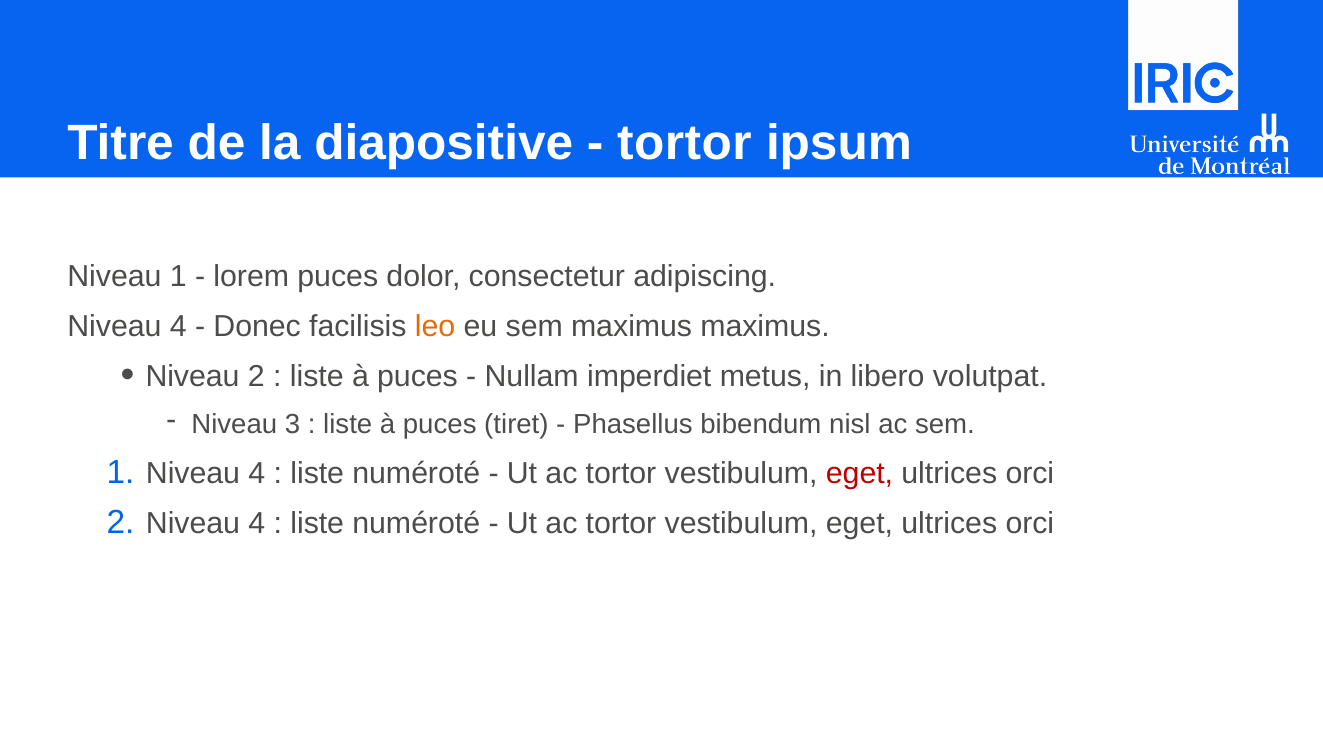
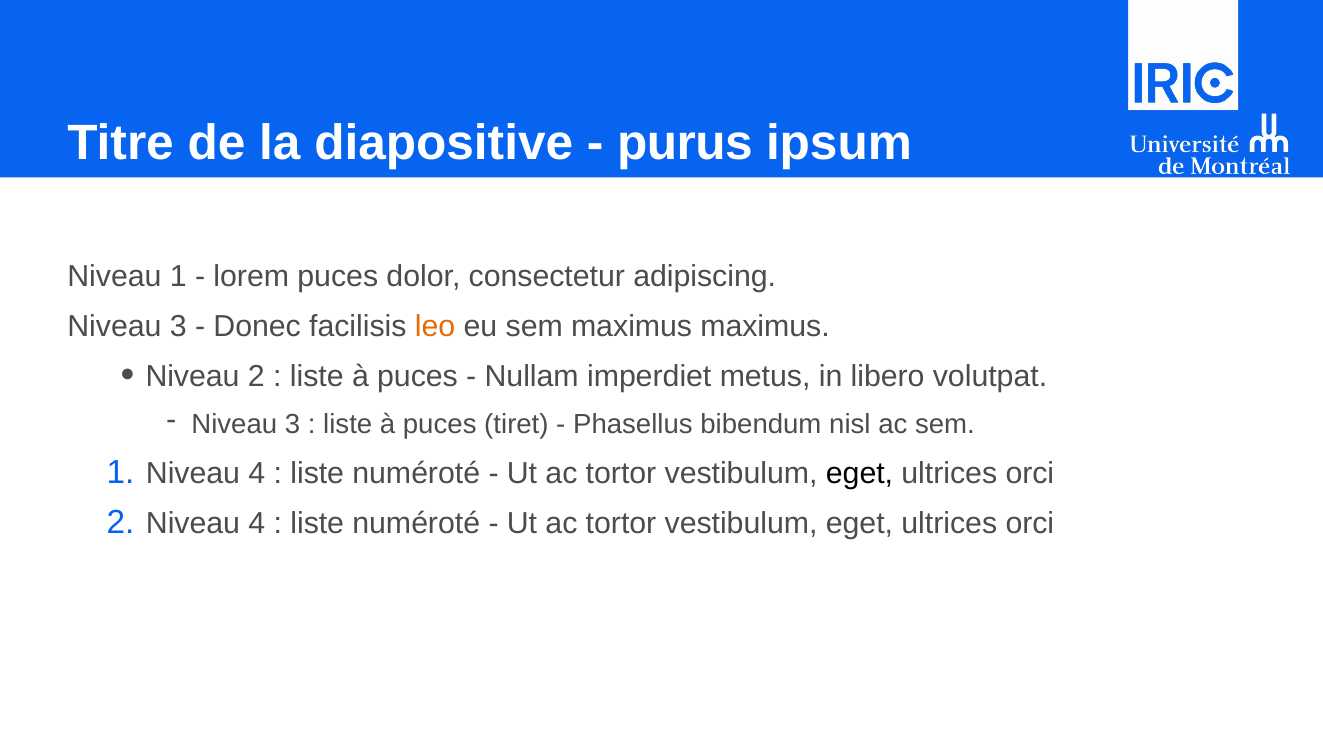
tortor at (684, 143): tortor -> purus
4 at (178, 326): 4 -> 3
eget at (860, 474) colour: red -> black
